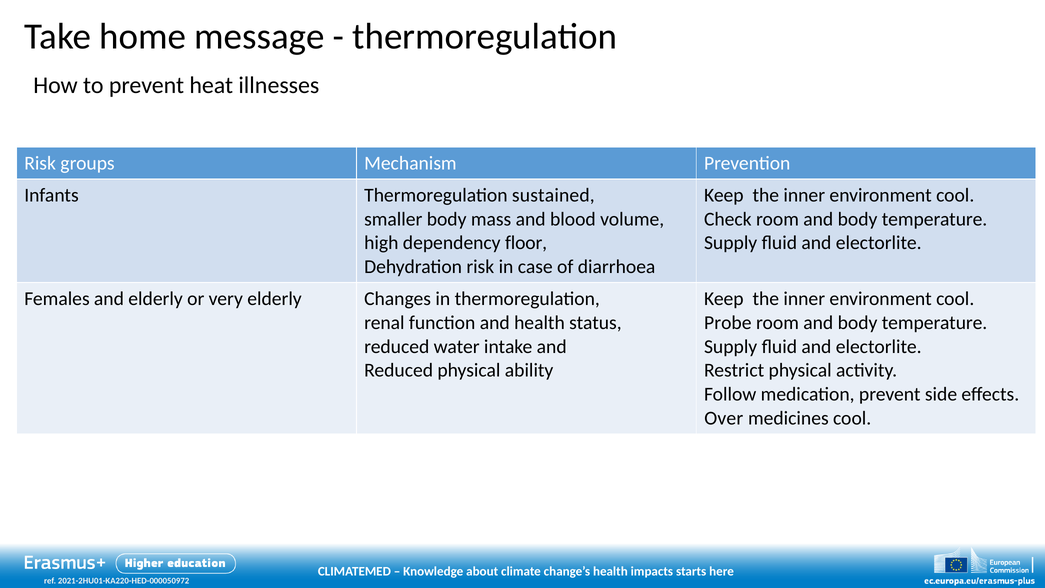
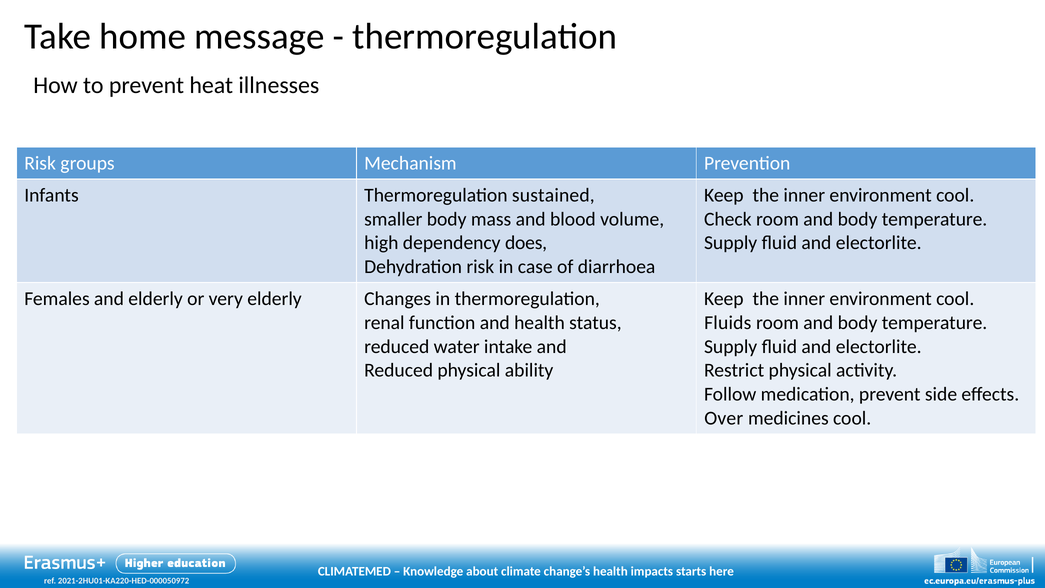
floor: floor -> does
Probe: Probe -> Fluids
